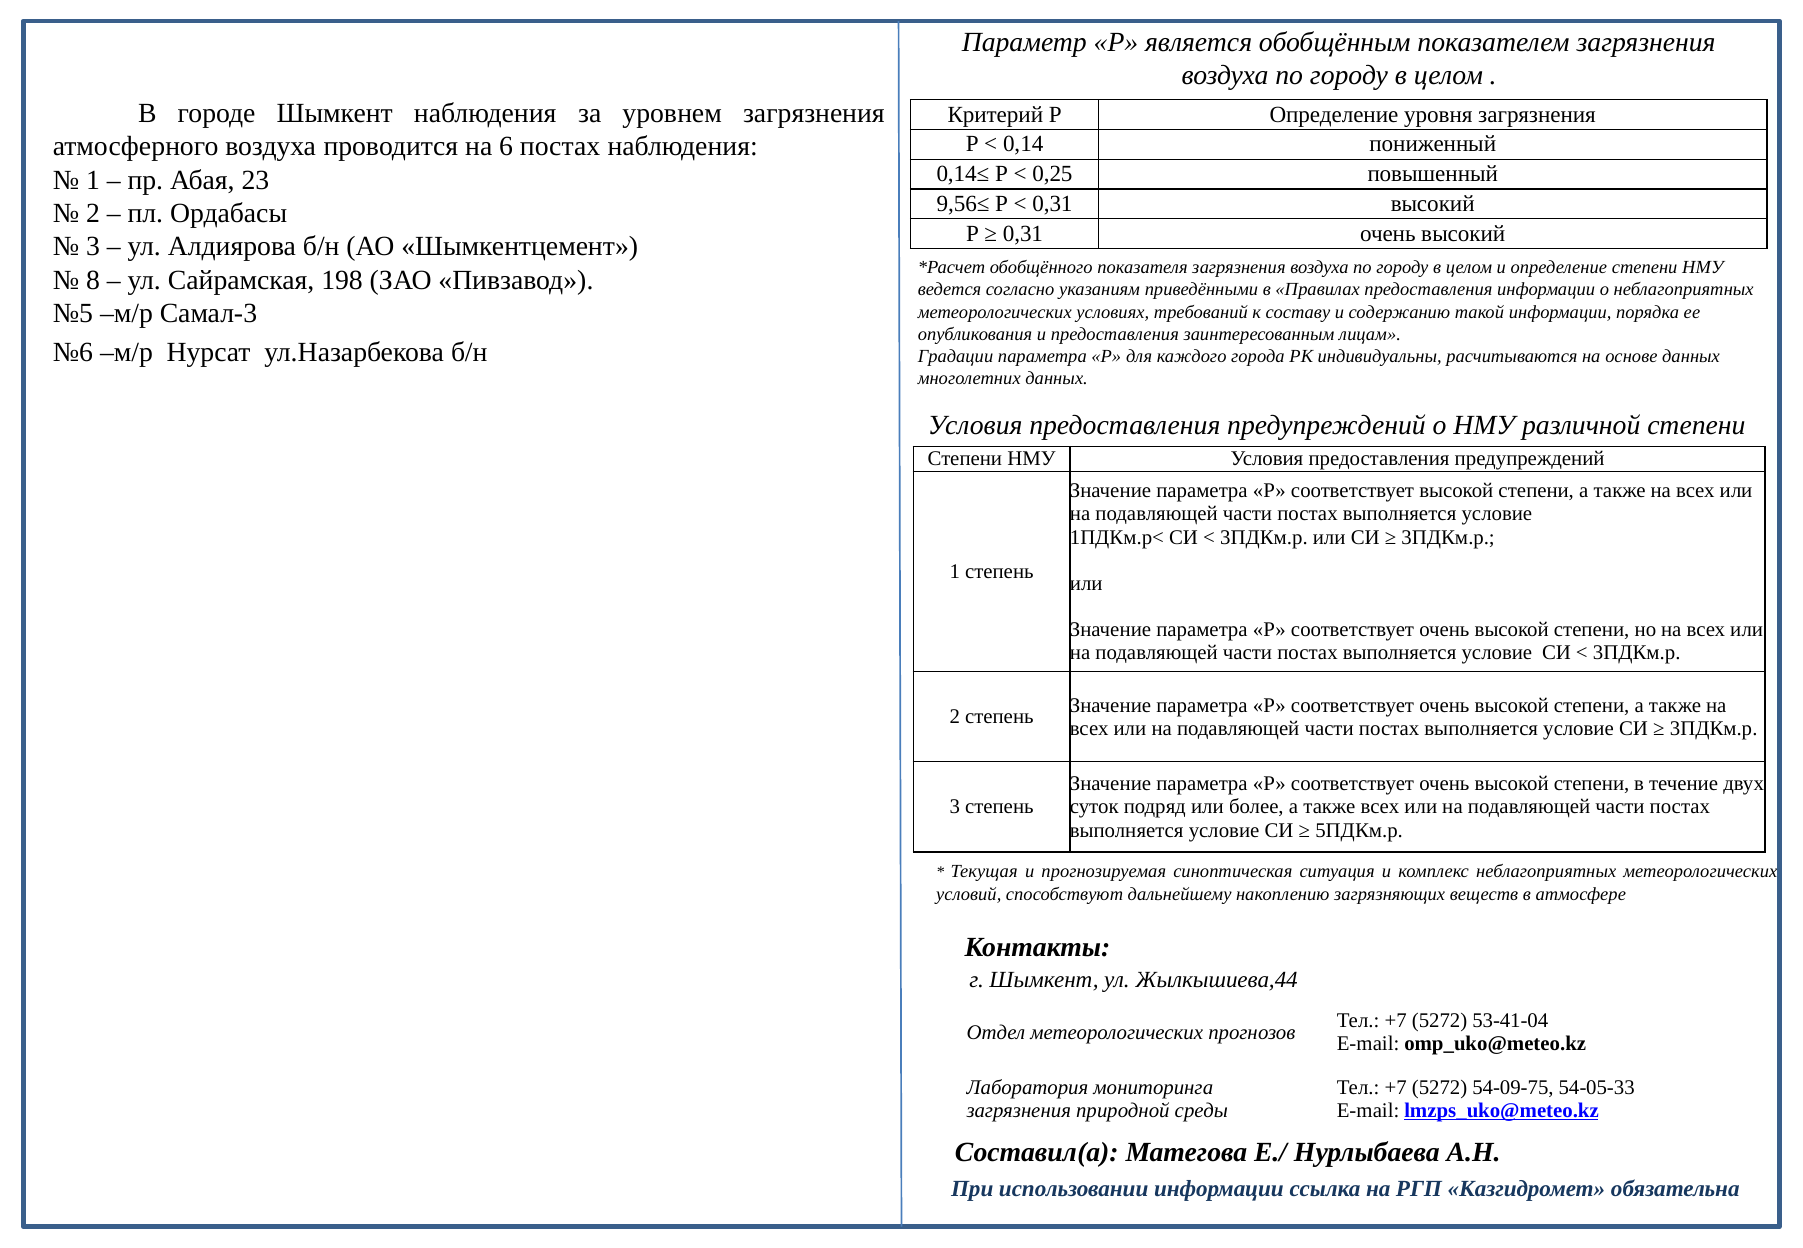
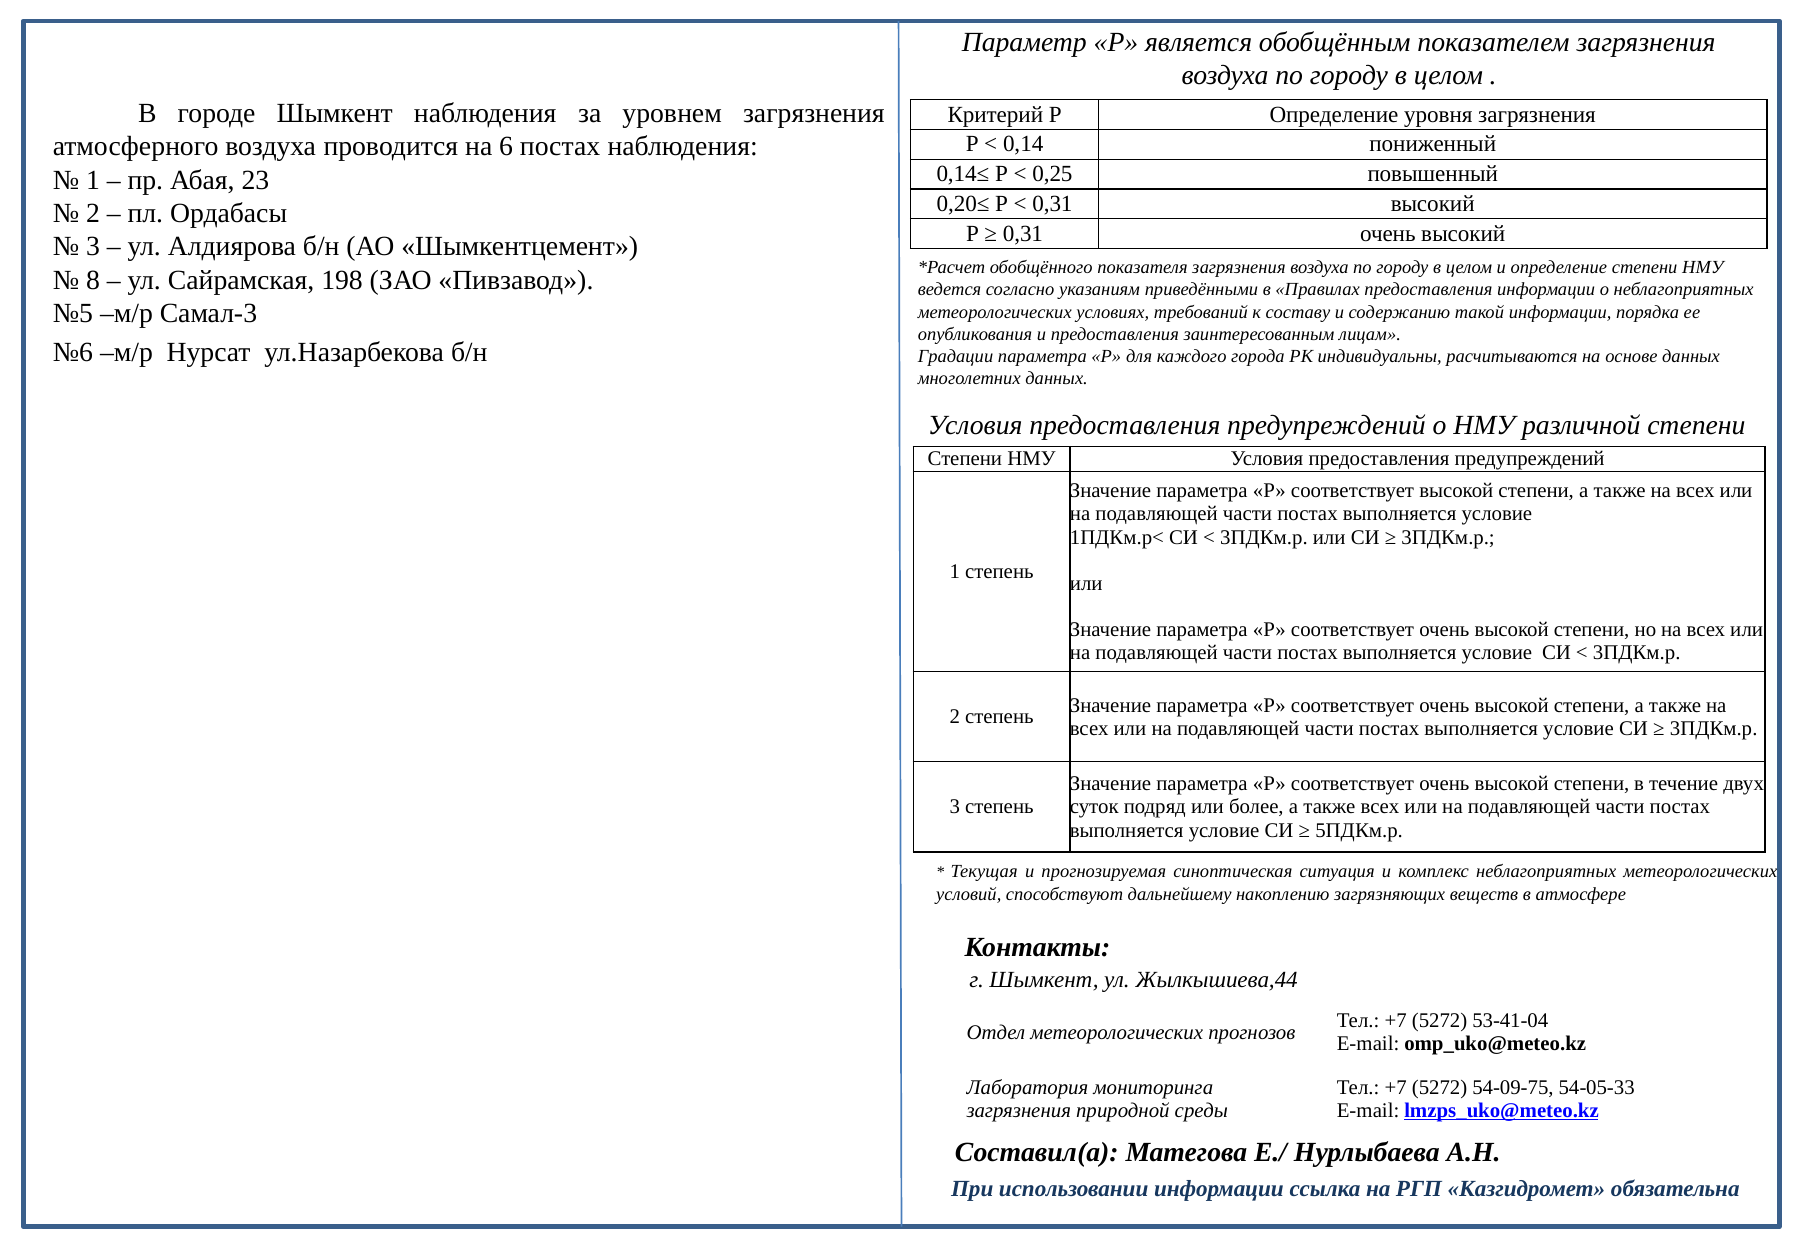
9,56≤: 9,56≤ -> 0,20≤
